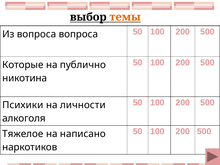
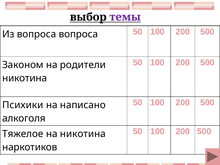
темы colour: orange -> purple
Которые: Которые -> Законом
публично: публично -> родители
личности: личности -> написано
на написано: написано -> никотина
